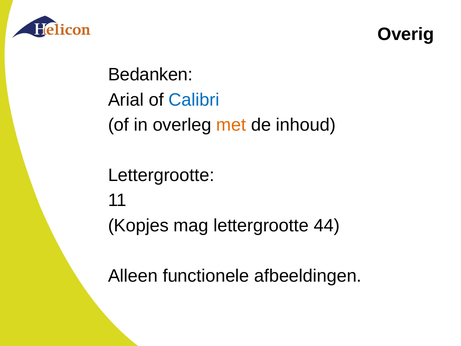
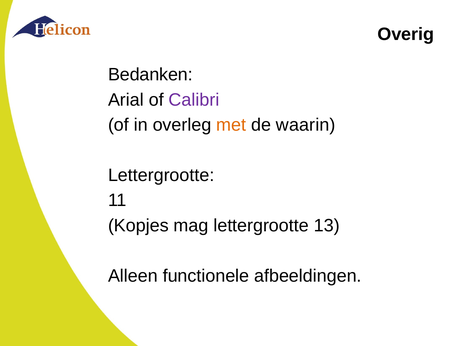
Calibri colour: blue -> purple
inhoud: inhoud -> waarin
44: 44 -> 13
